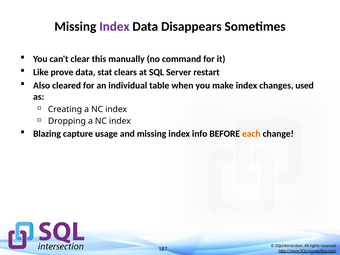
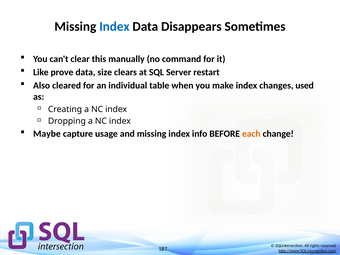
Index at (114, 26) colour: purple -> blue
stat: stat -> size
Blazing: Blazing -> Maybe
